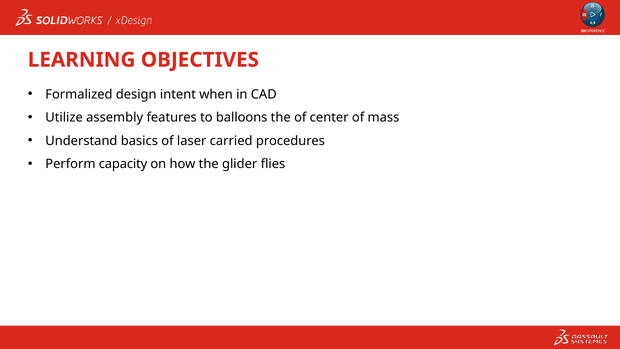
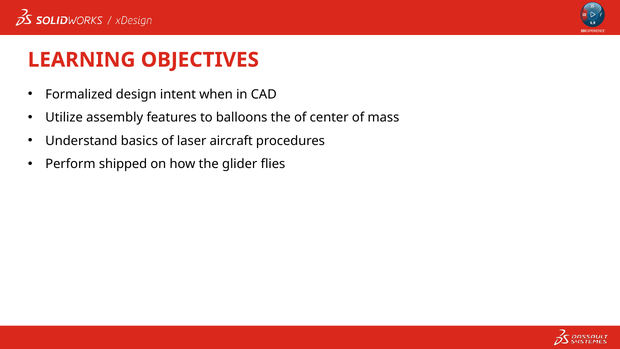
carried: carried -> aircraft
capacity: capacity -> shipped
